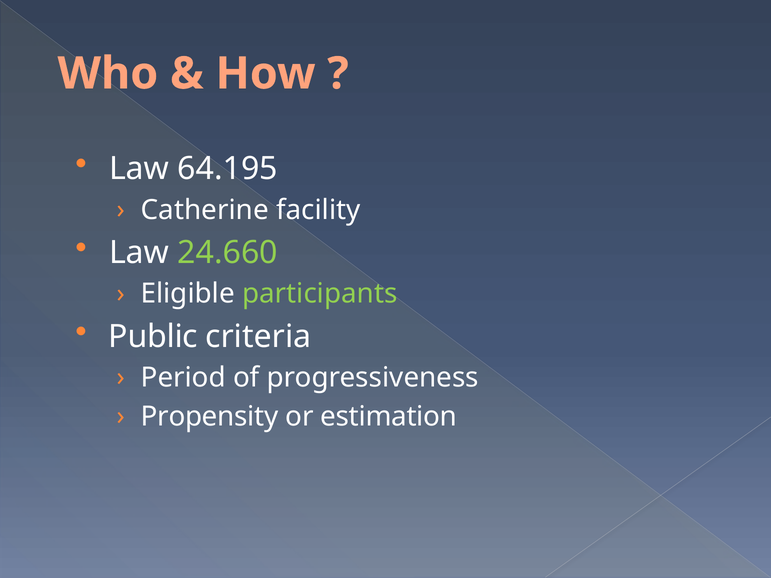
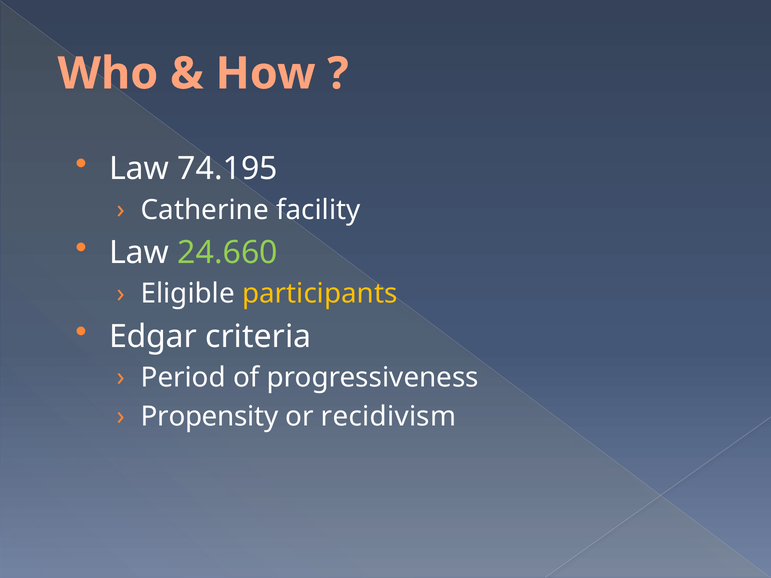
64.195: 64.195 -> 74.195
participants colour: light green -> yellow
Public: Public -> Edgar
estimation: estimation -> recidivism
